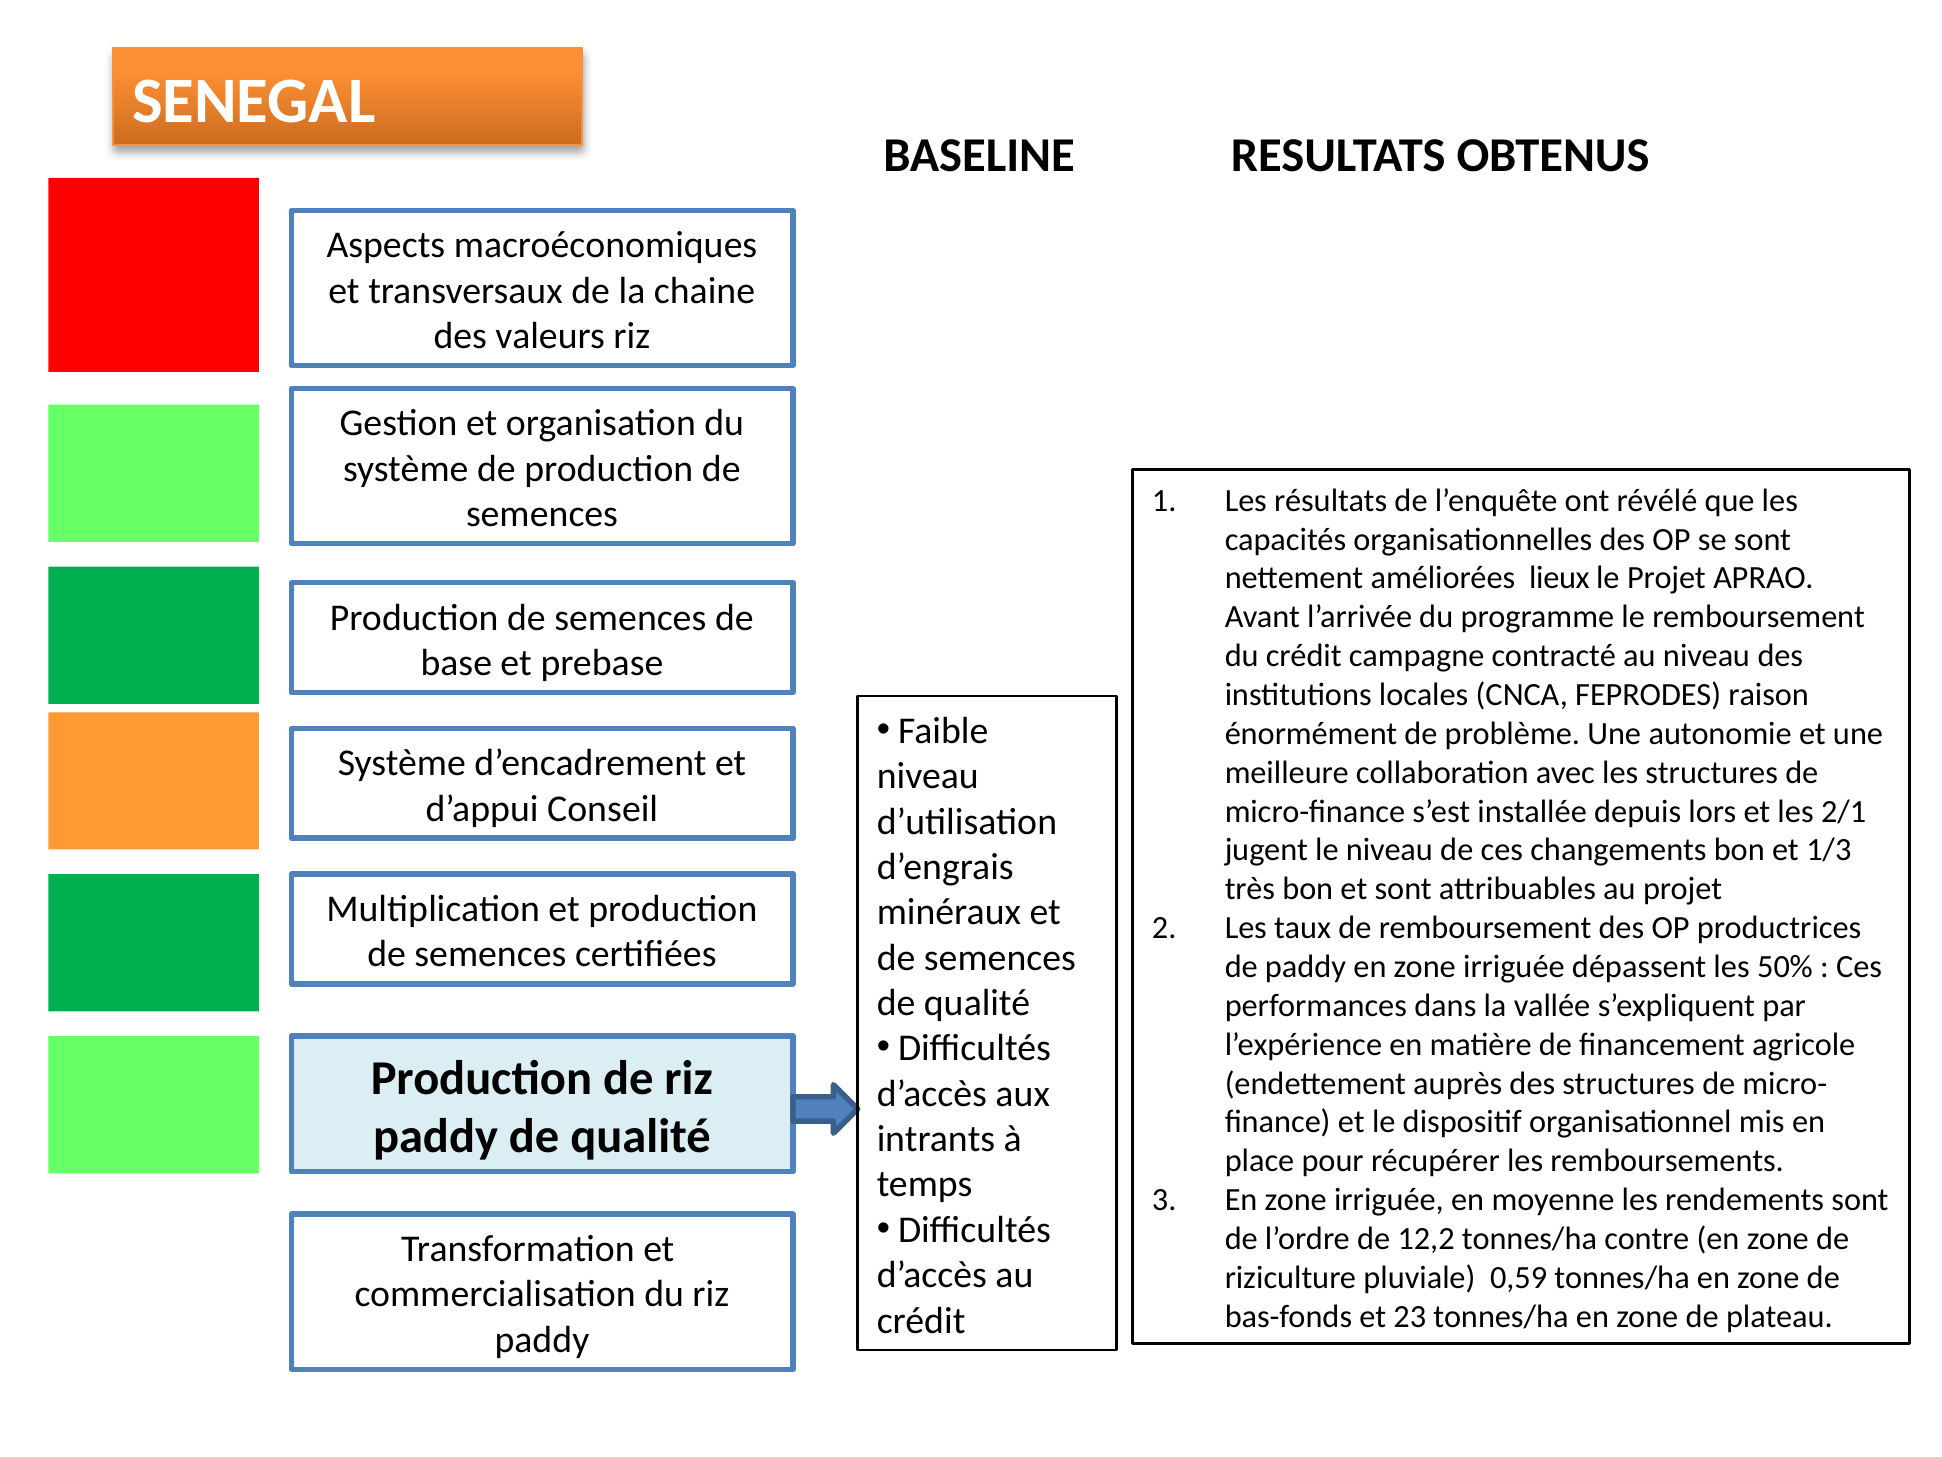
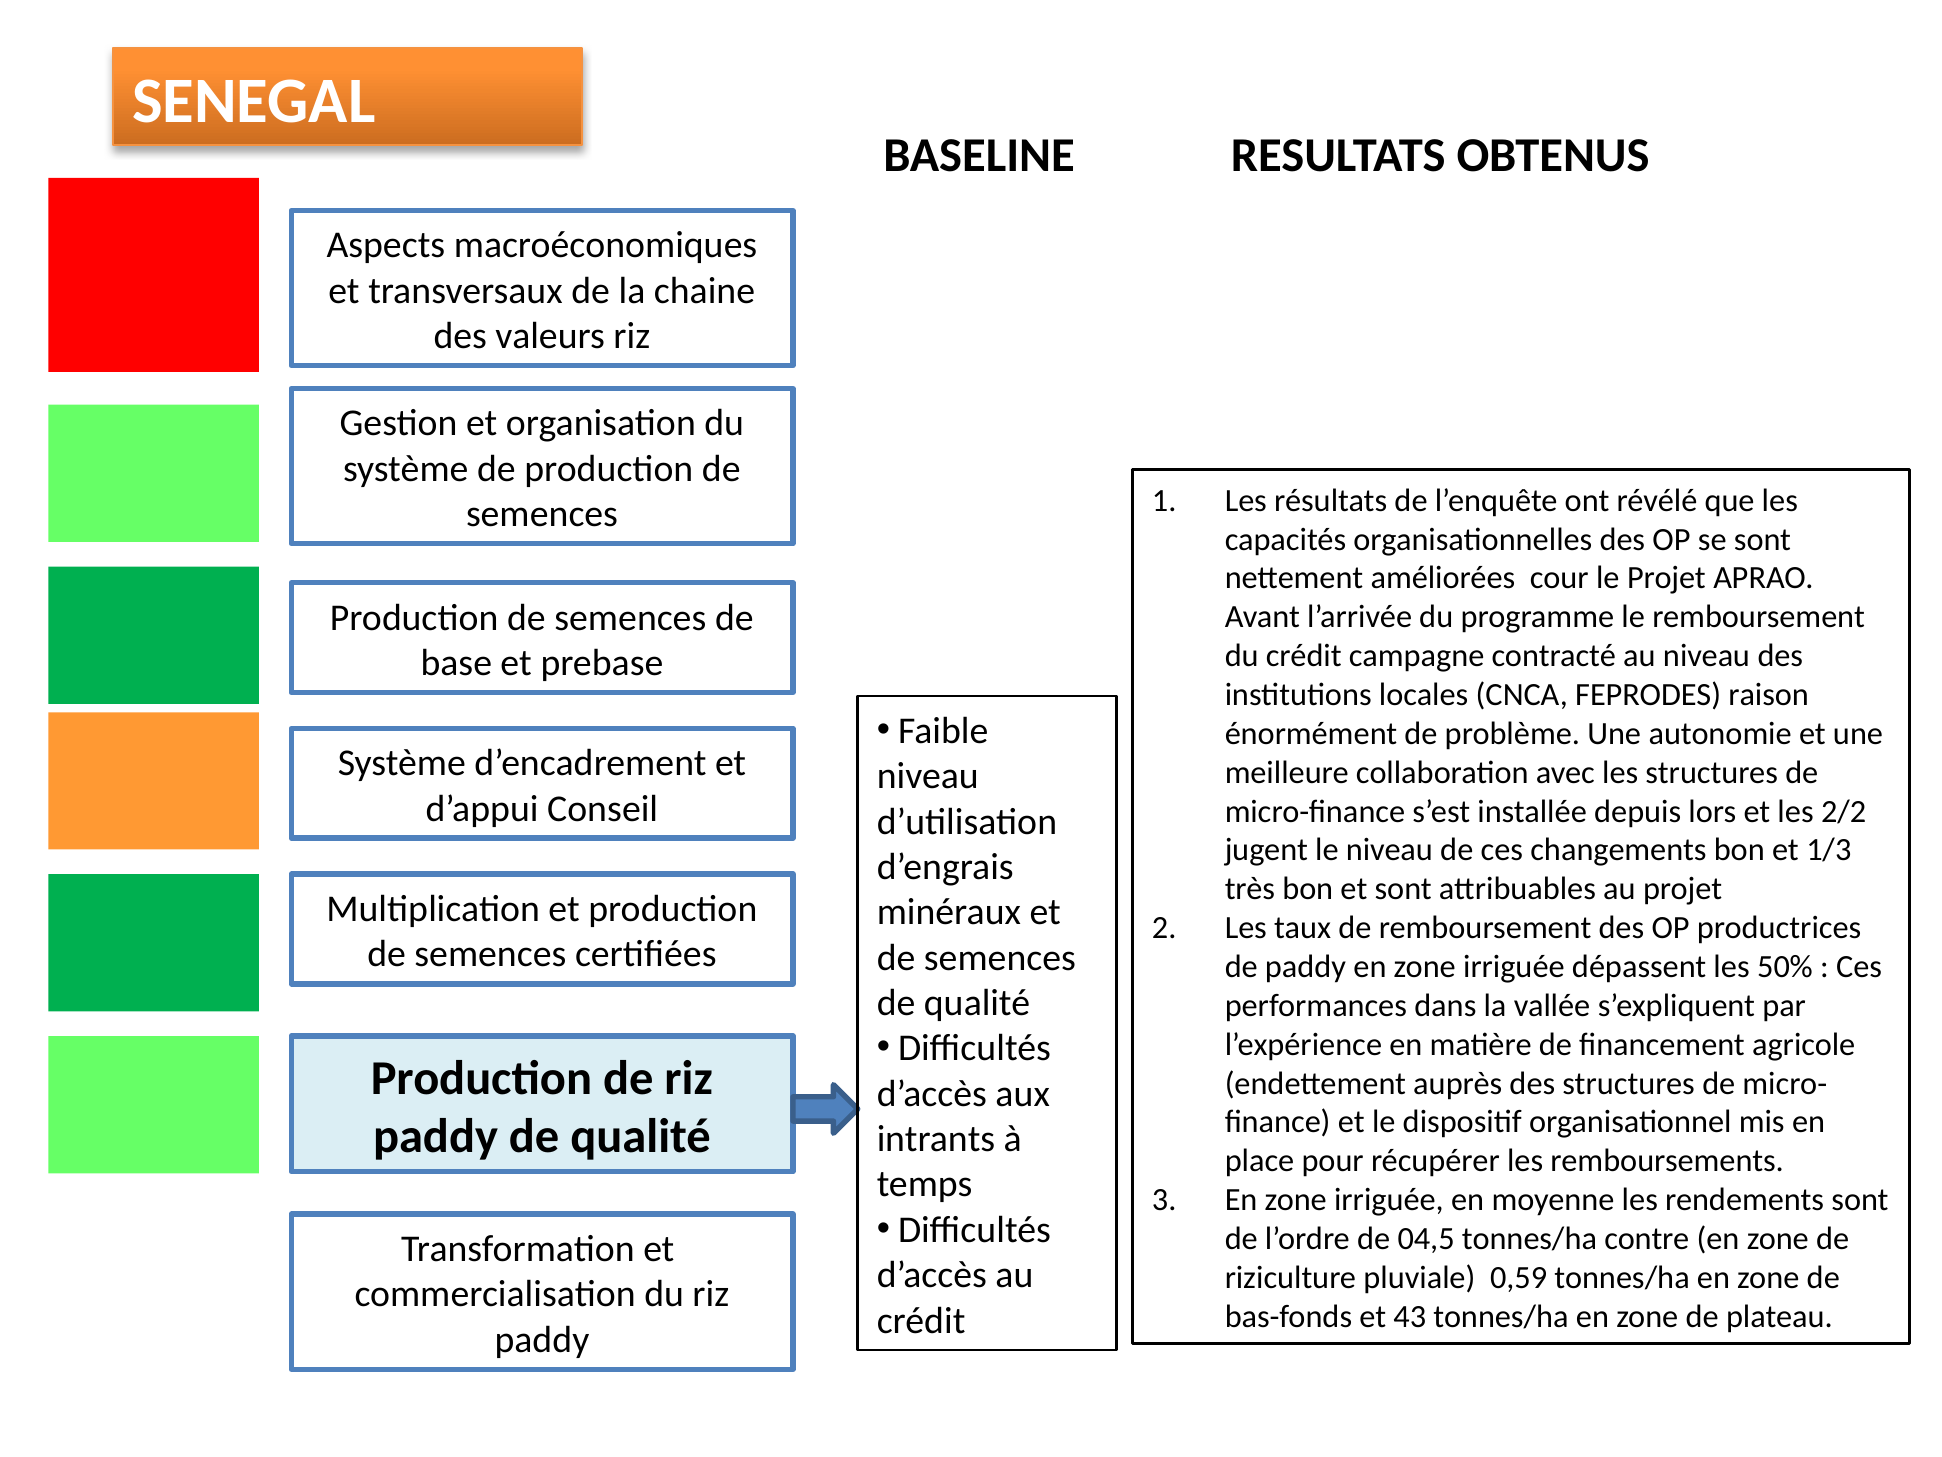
lieux: lieux -> cour
2/1: 2/1 -> 2/2
12,2: 12,2 -> 04,5
23: 23 -> 43
